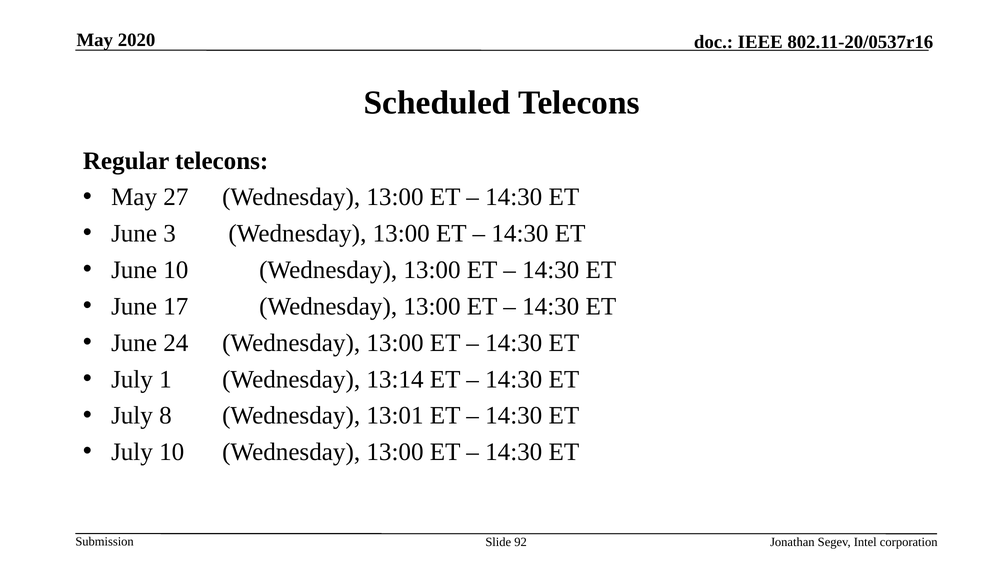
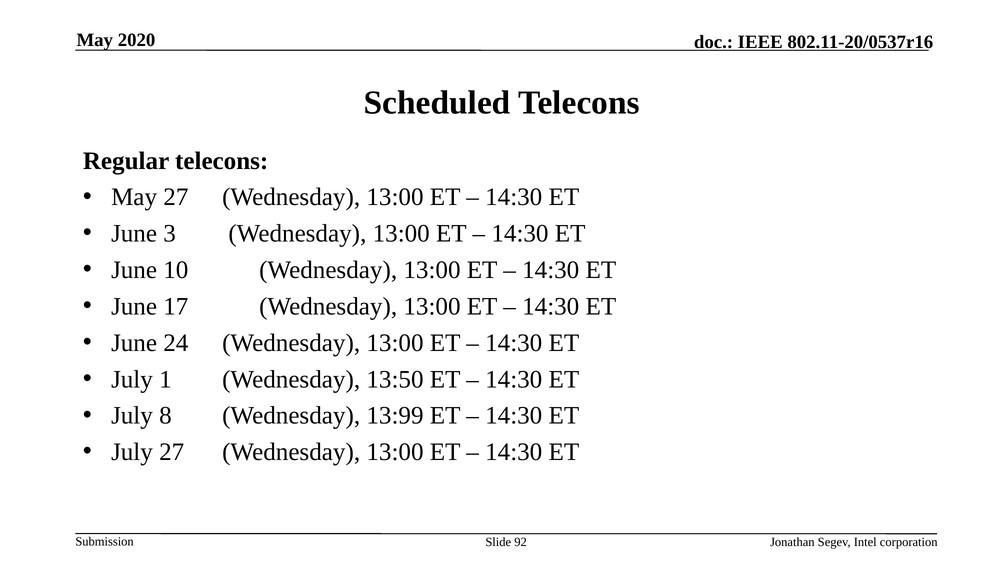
13:14: 13:14 -> 13:50
13:01: 13:01 -> 13:99
July 10: 10 -> 27
